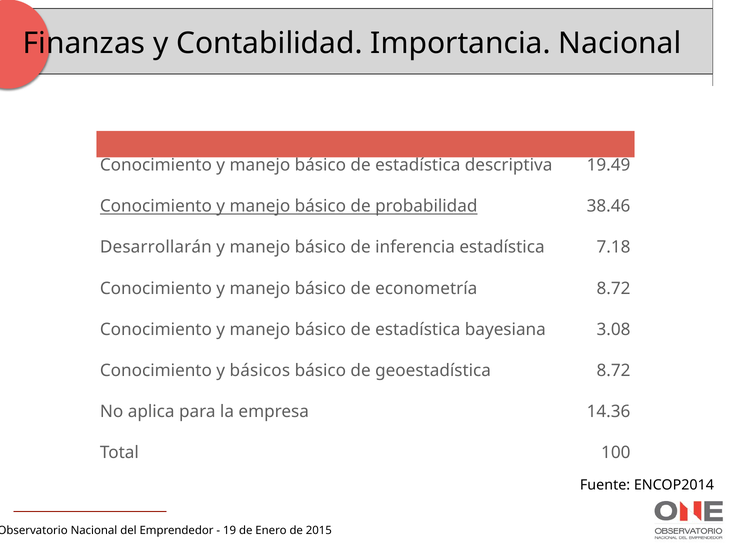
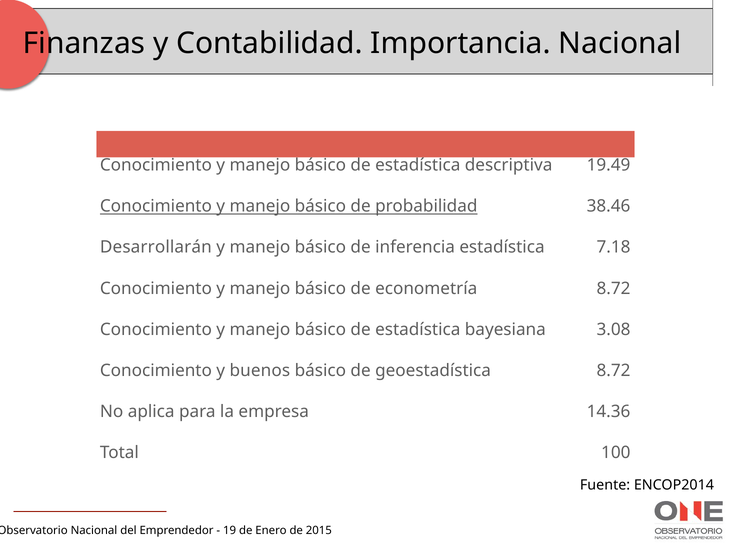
básicos: básicos -> buenos
